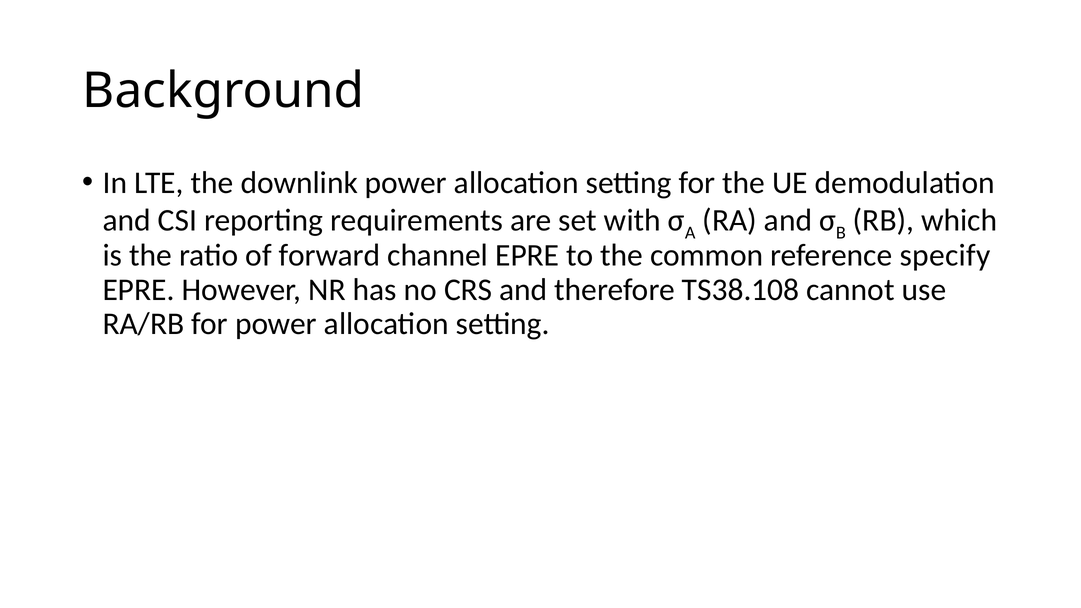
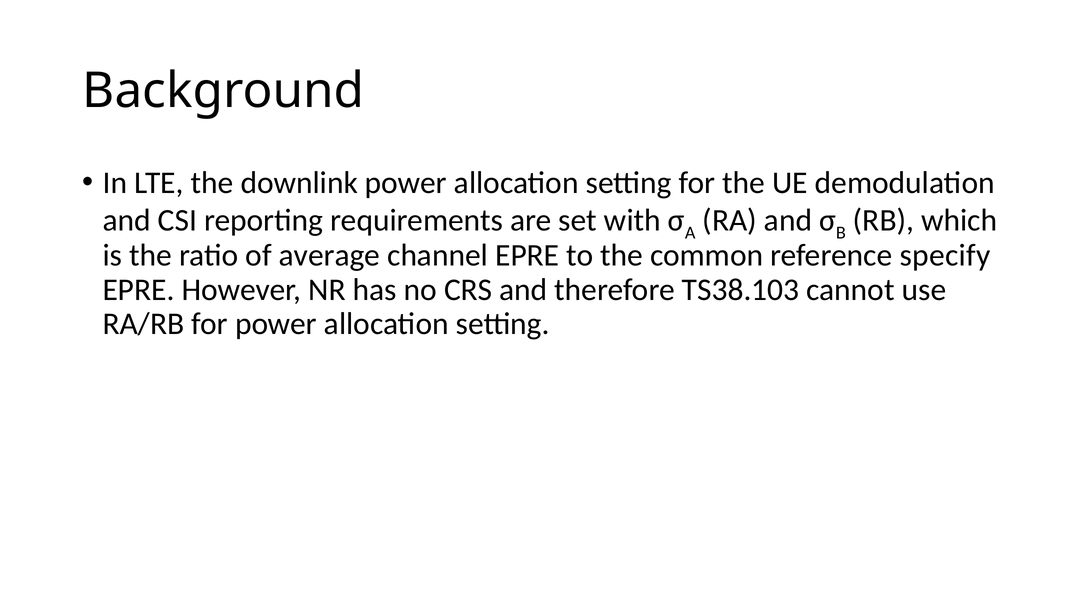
forward: forward -> average
TS38.108: TS38.108 -> TS38.103
